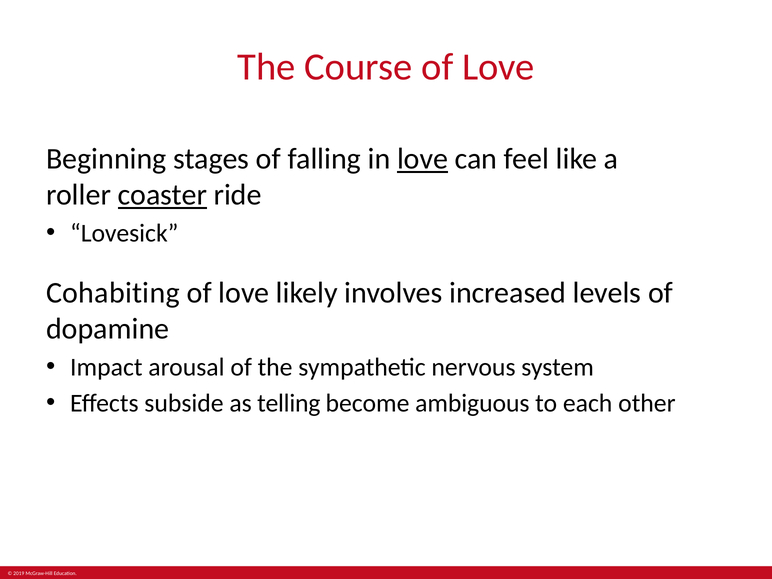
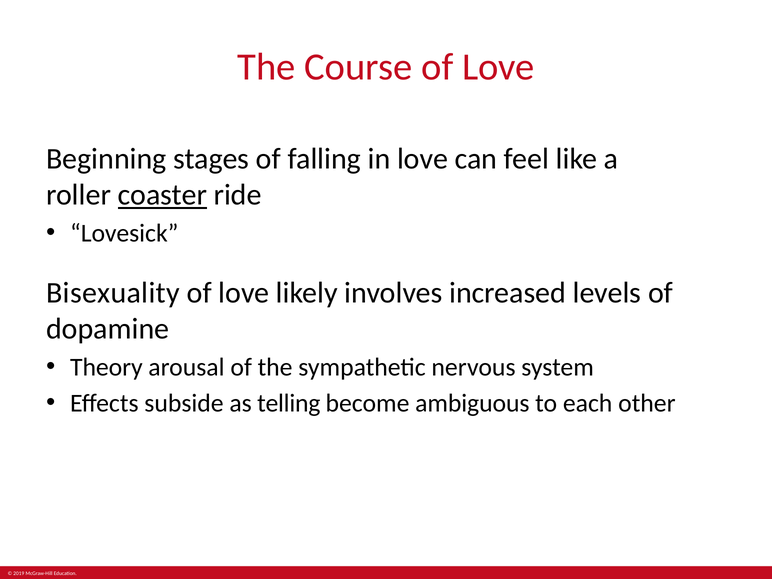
love at (423, 159) underline: present -> none
Cohabiting: Cohabiting -> Bisexuality
Impact: Impact -> Theory
